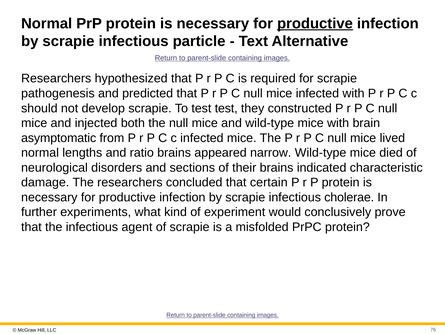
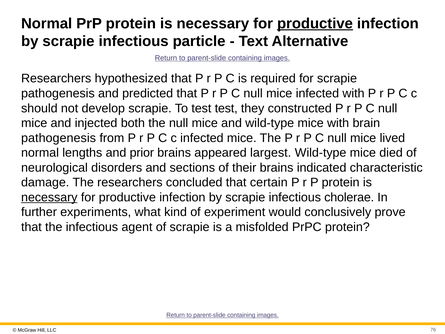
asymptomatic at (59, 138): asymptomatic -> pathogenesis
ratio: ratio -> prior
narrow: narrow -> largest
necessary at (49, 197) underline: none -> present
